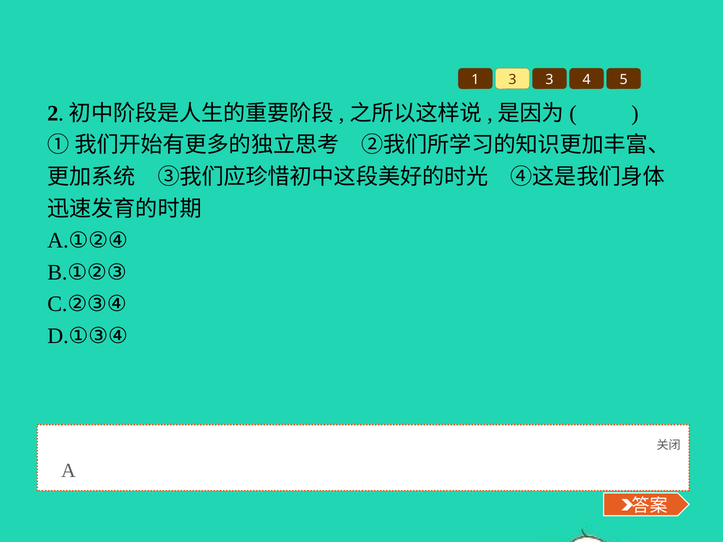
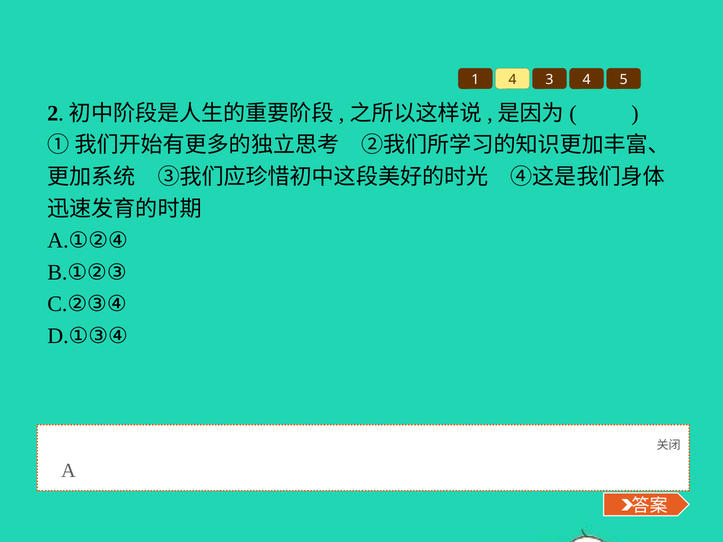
1 3: 3 -> 4
